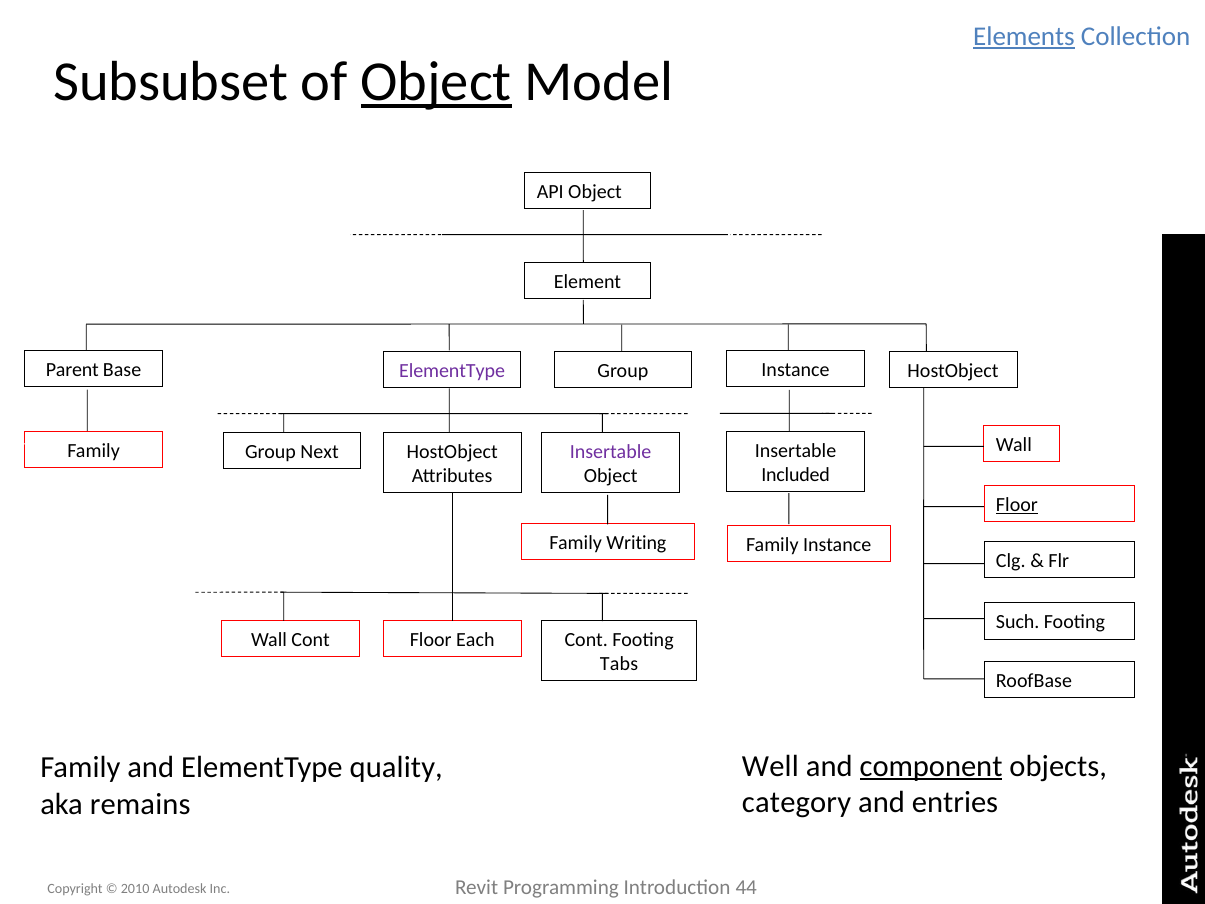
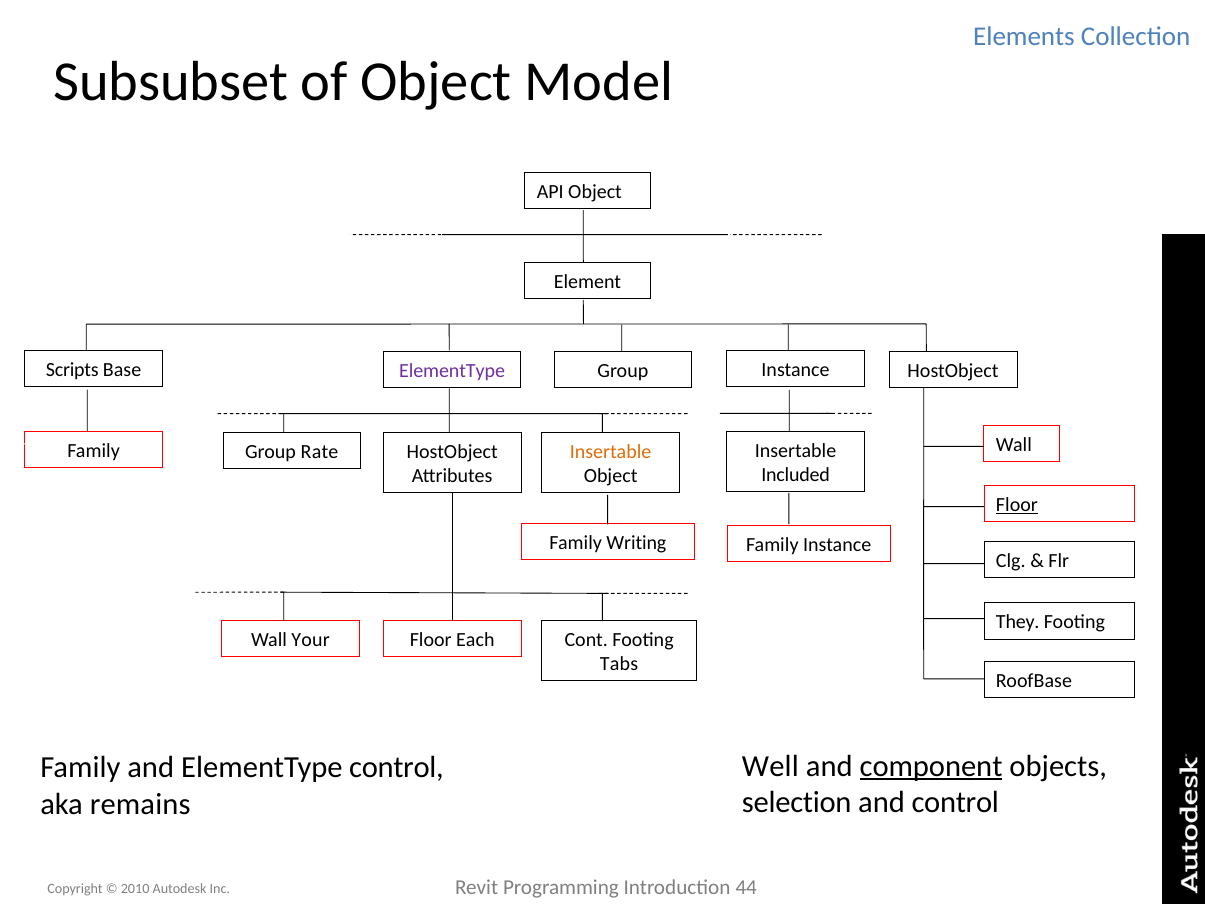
Elements underline: present -> none
Object at (436, 82) underline: present -> none
Parent: Parent -> Scripts
Next: Next -> Rate
Insertable at (611, 452) colour: purple -> orange
Such: Such -> They
Wall Cont: Cont -> Your
ElementType quality: quality -> control
category: category -> selection
and entries: entries -> control
